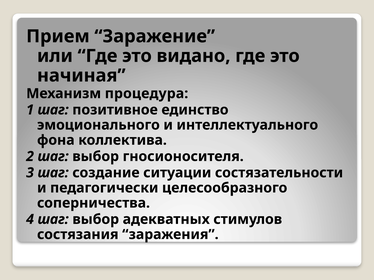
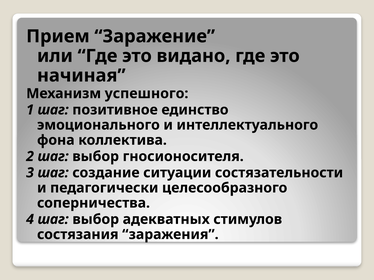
процедура: процедура -> успешного
